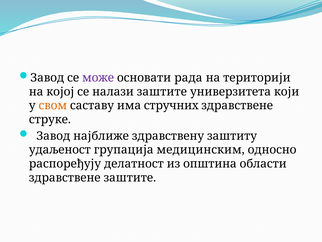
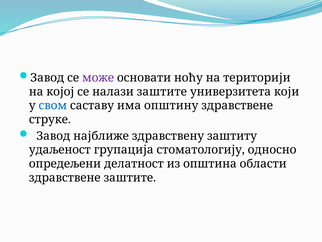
рада: рада -> ноћу
свом colour: orange -> blue
стручних: стручних -> општину
медицинским: медицинским -> стоматологију
распоређују: распоређују -> опредељени
